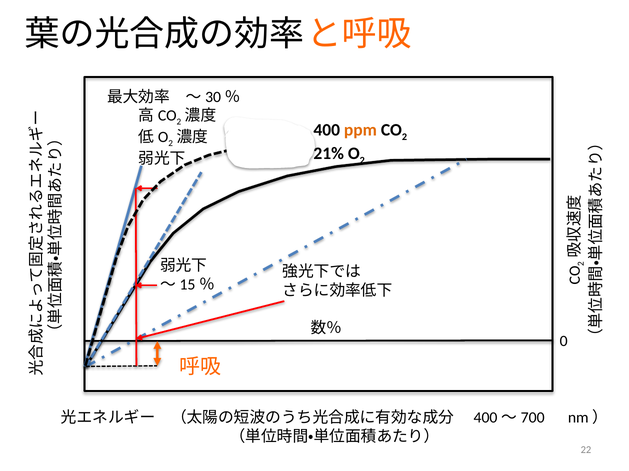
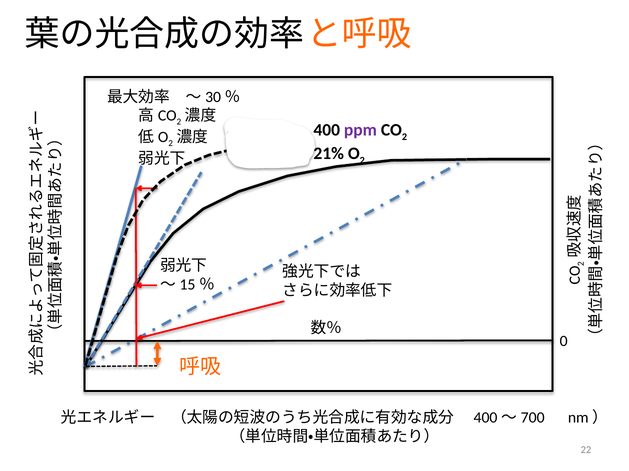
ppm colour: orange -> purple
